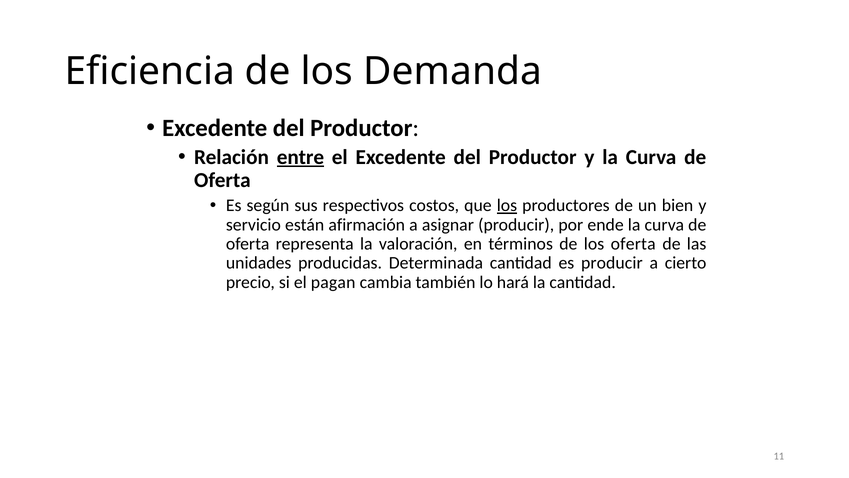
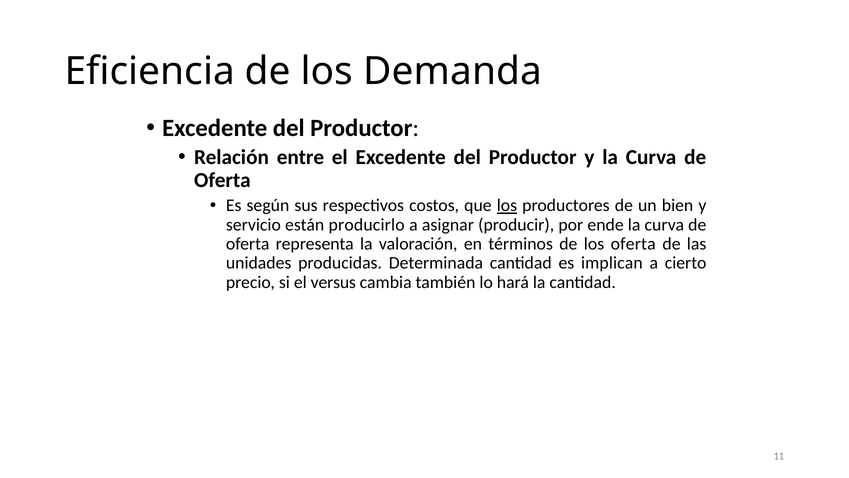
entre underline: present -> none
afirmación: afirmación -> producirlo
es producir: producir -> implican
pagan: pagan -> versus
